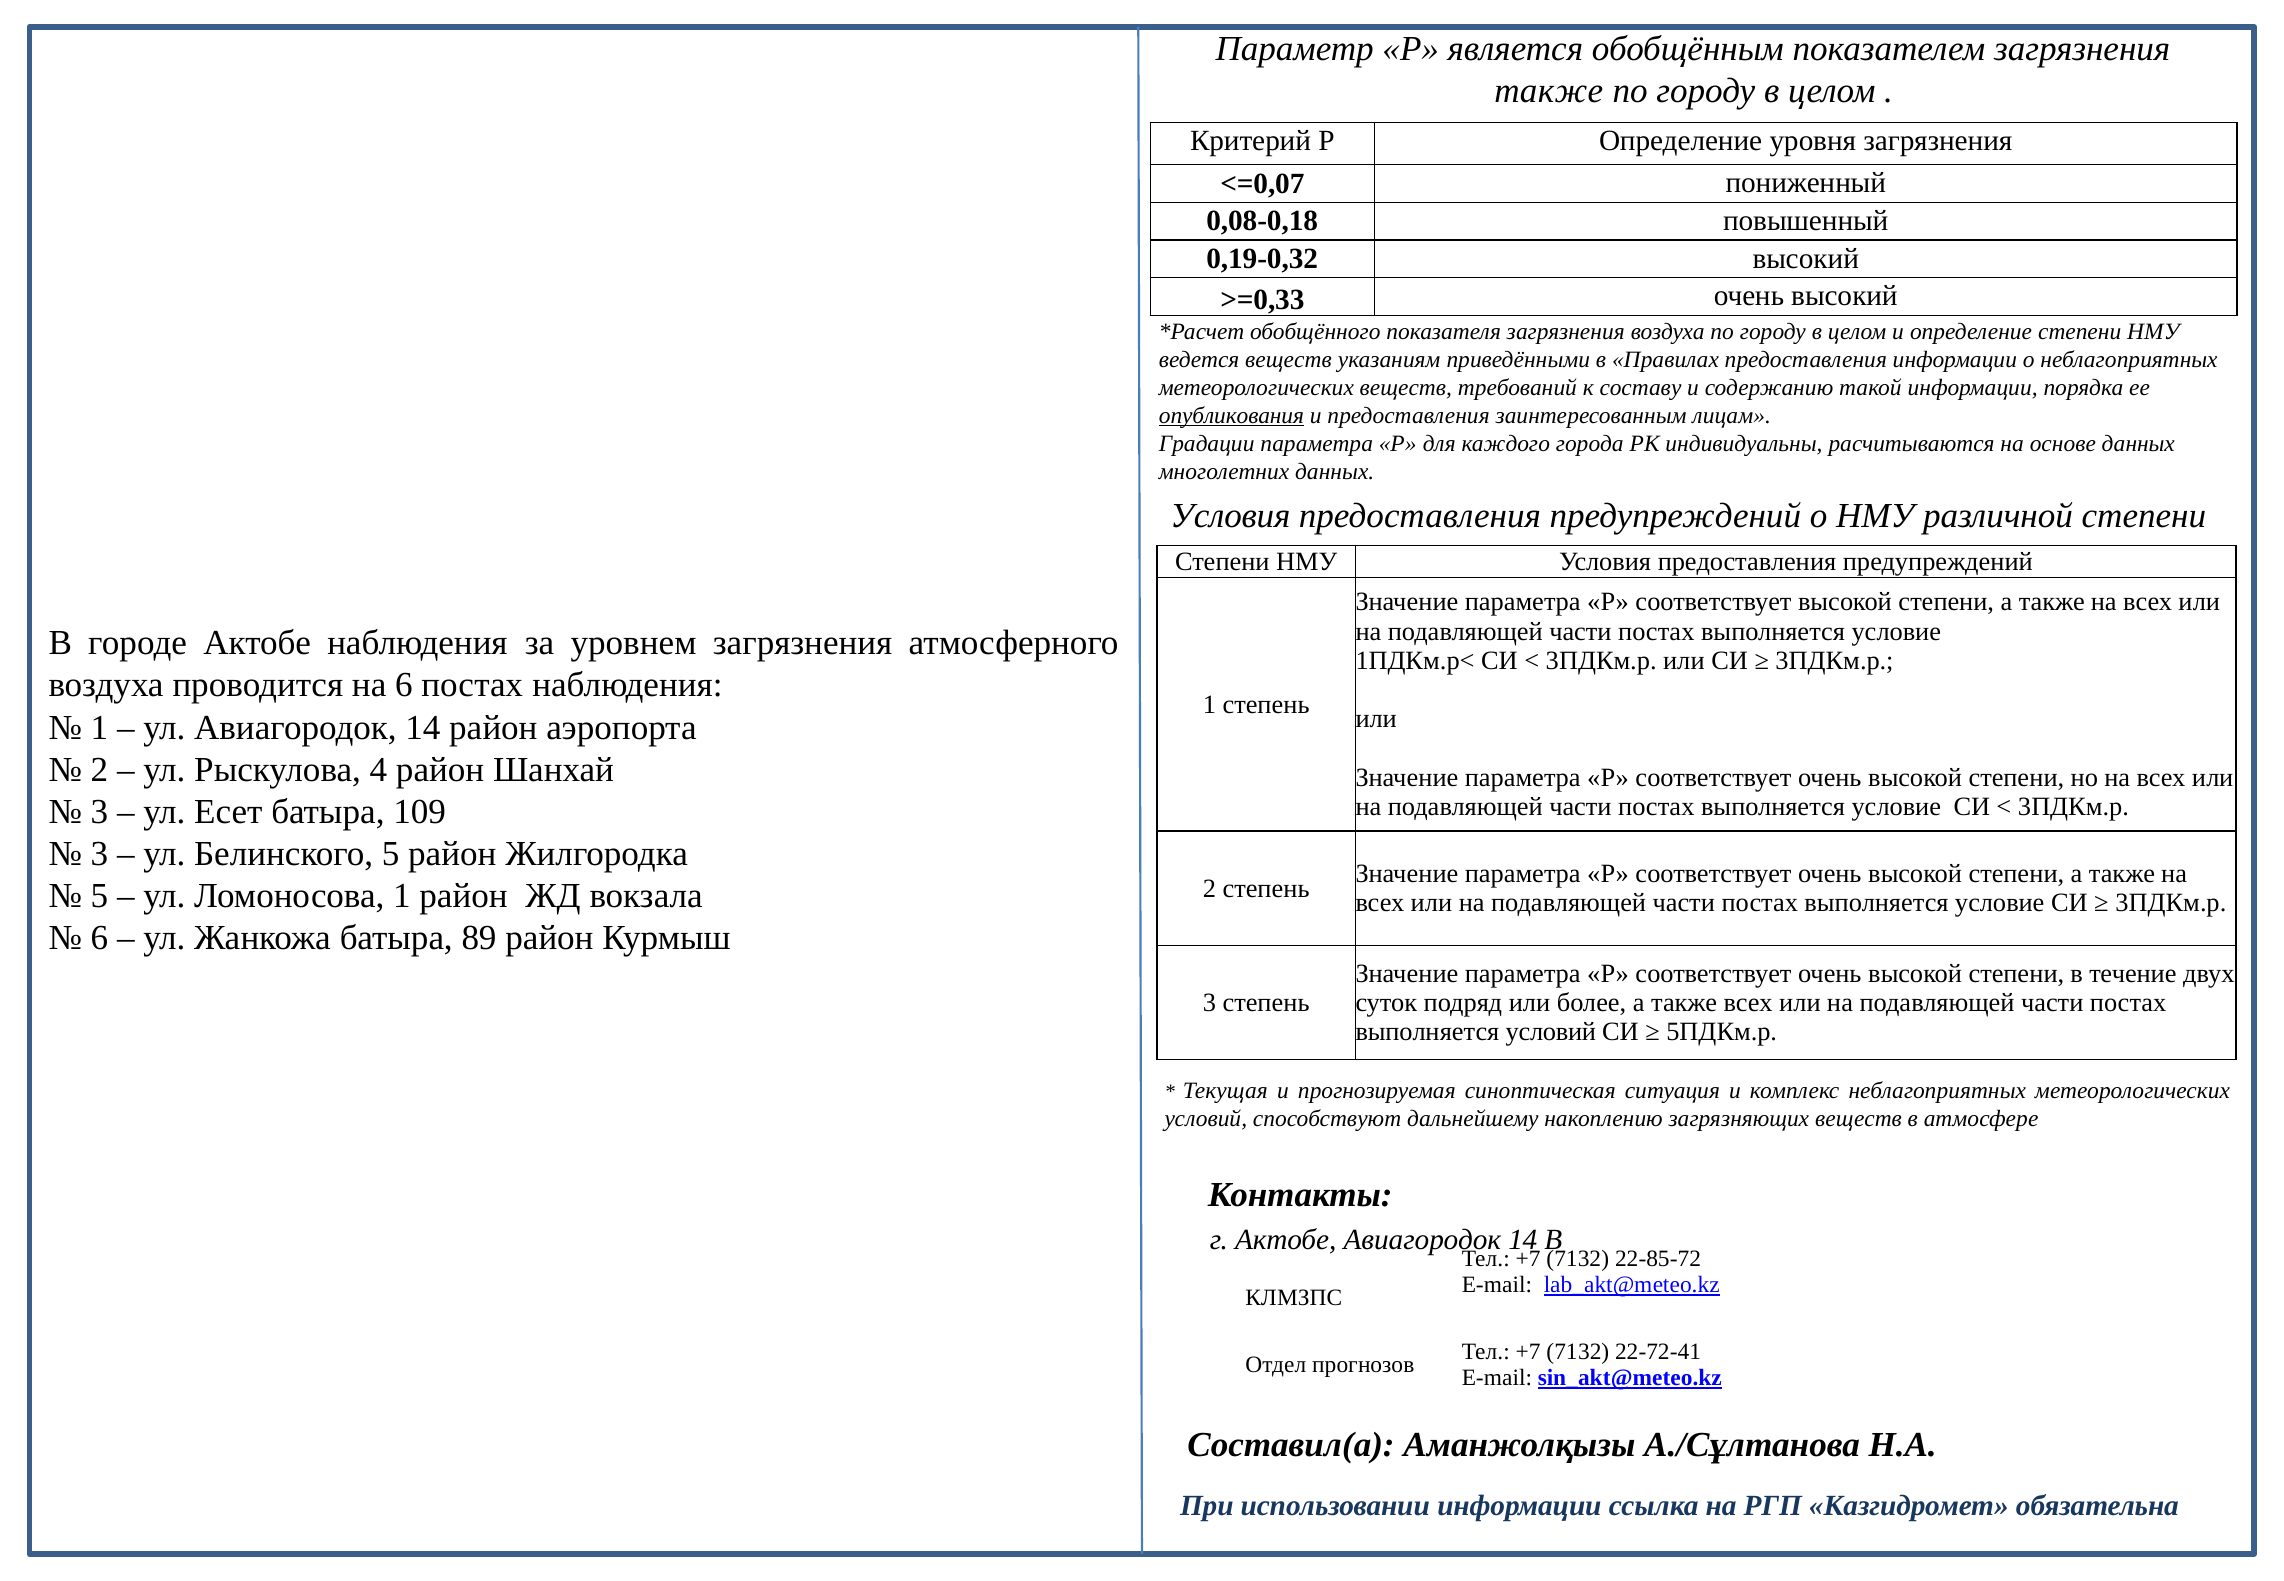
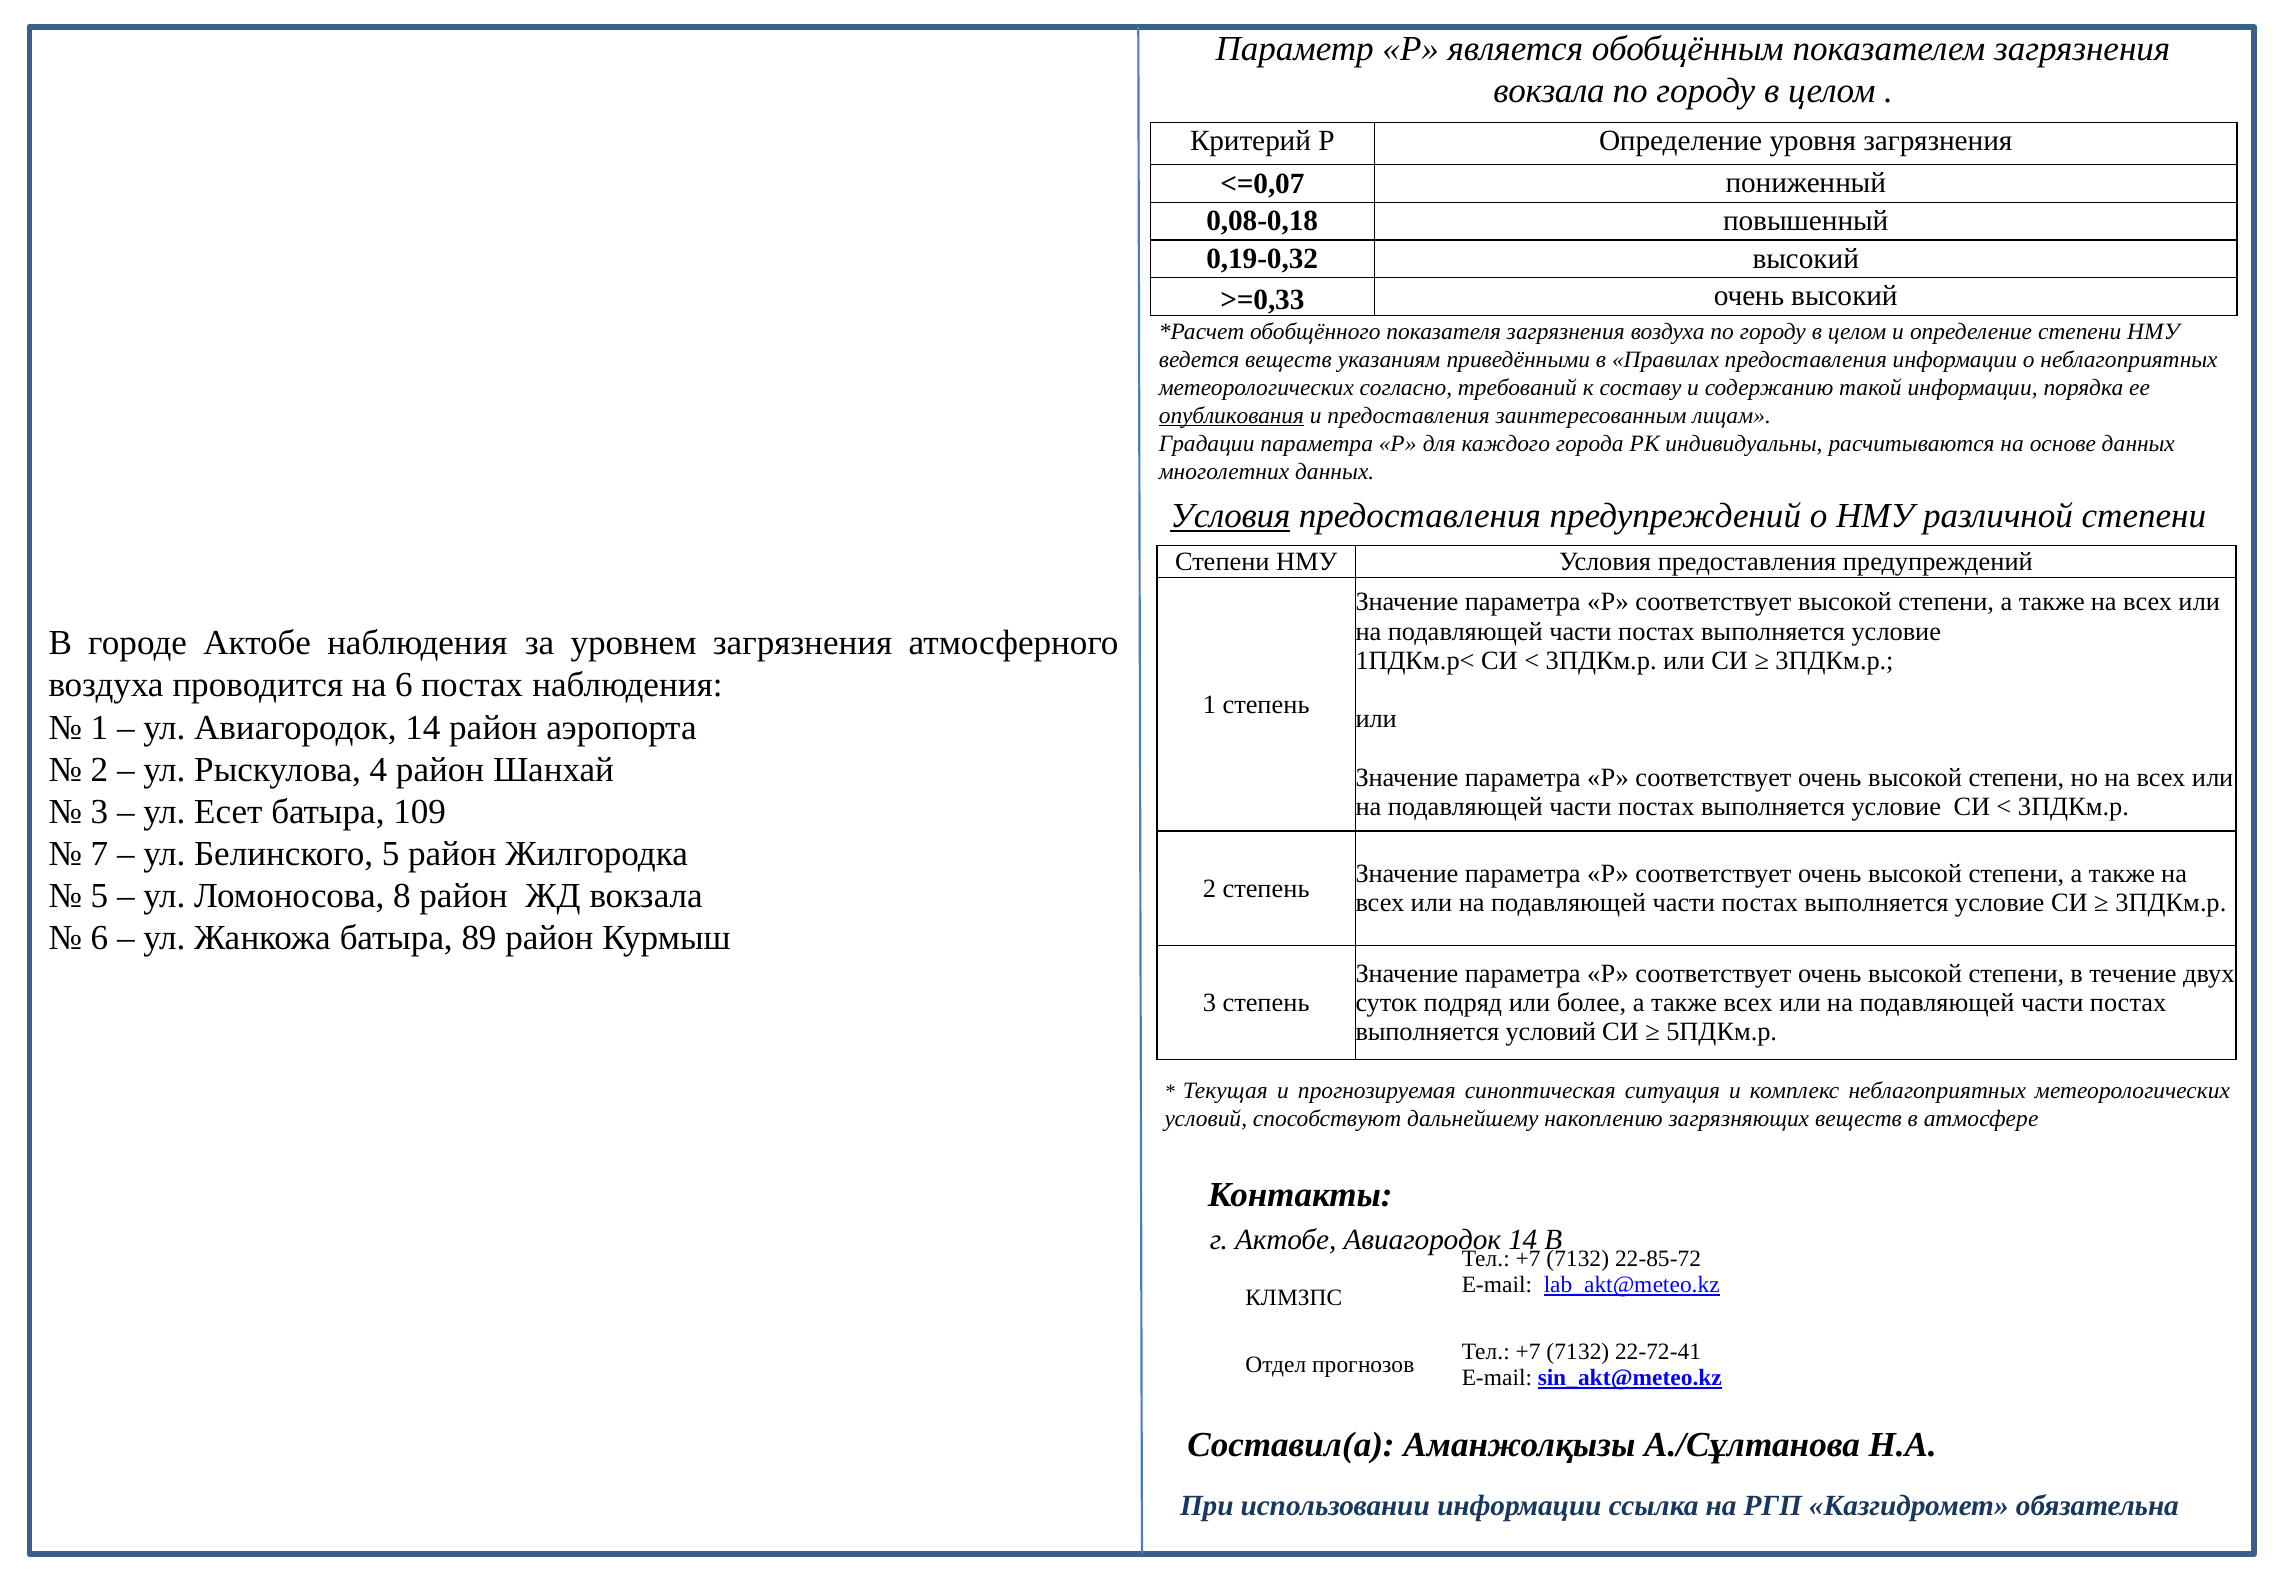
также at (1549, 91): также -> вокзала
метеорологических веществ: веществ -> согласно
Условия at (1230, 516) underline: none -> present
3 at (100, 854): 3 -> 7
Ломоносова 1: 1 -> 8
